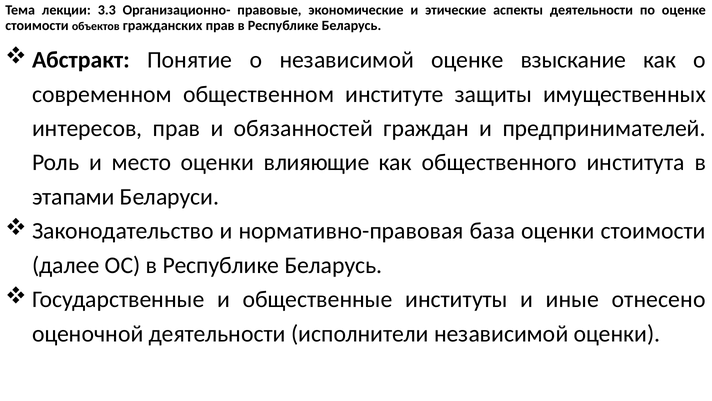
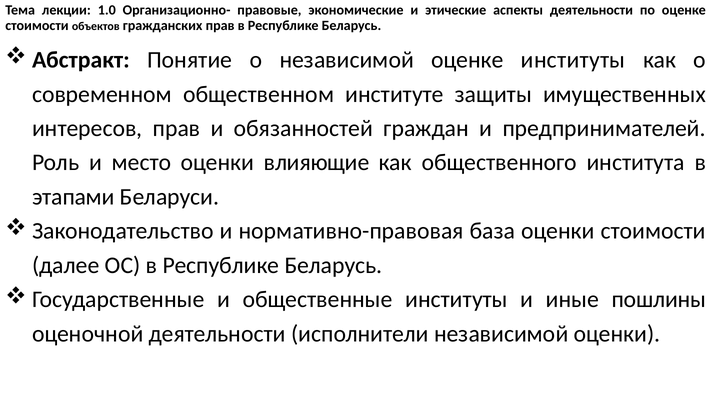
3.3: 3.3 -> 1.0
оценке взыскание: взыскание -> институты
отнесено: отнесено -> пошлины
